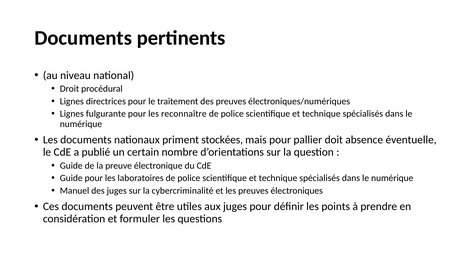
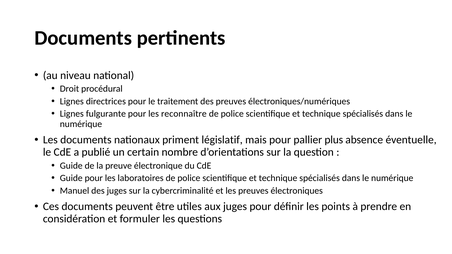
stockées: stockées -> législatif
doit: doit -> plus
